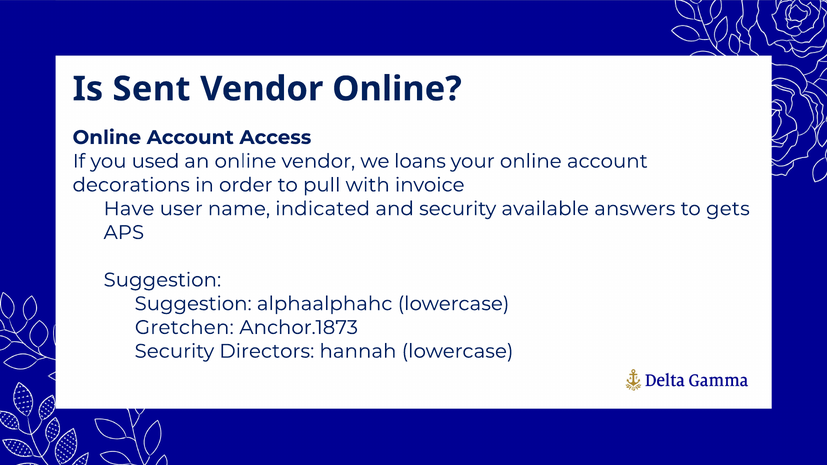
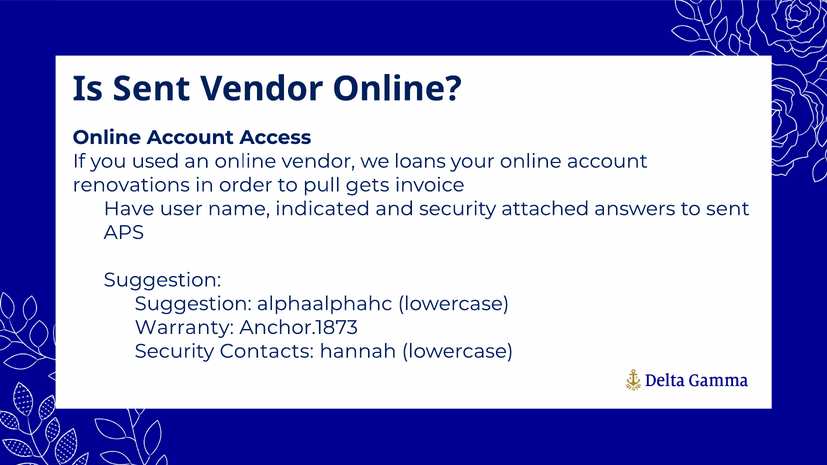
decorations: decorations -> renovations
with: with -> gets
available: available -> attached
to gets: gets -> sent
Gretchen: Gretchen -> Warranty
Directors: Directors -> Contacts
